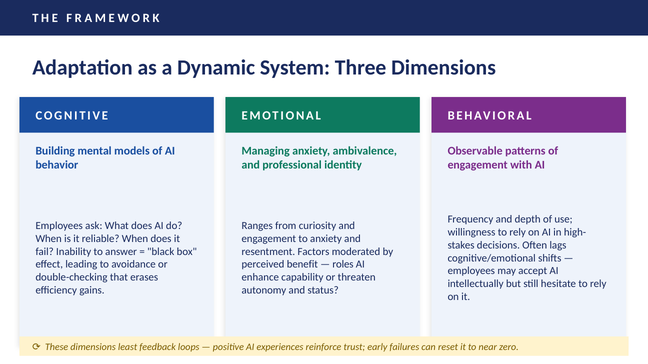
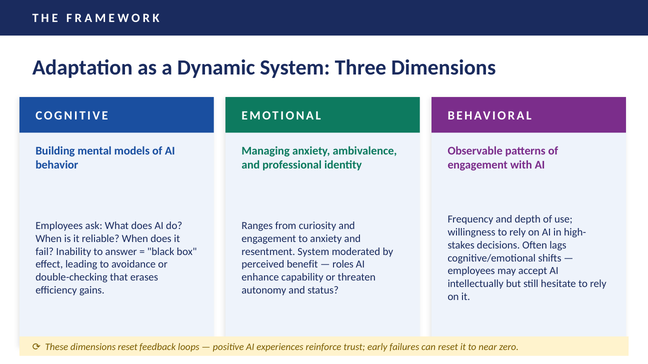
resentment Factors: Factors -> System
dimensions least: least -> reset
